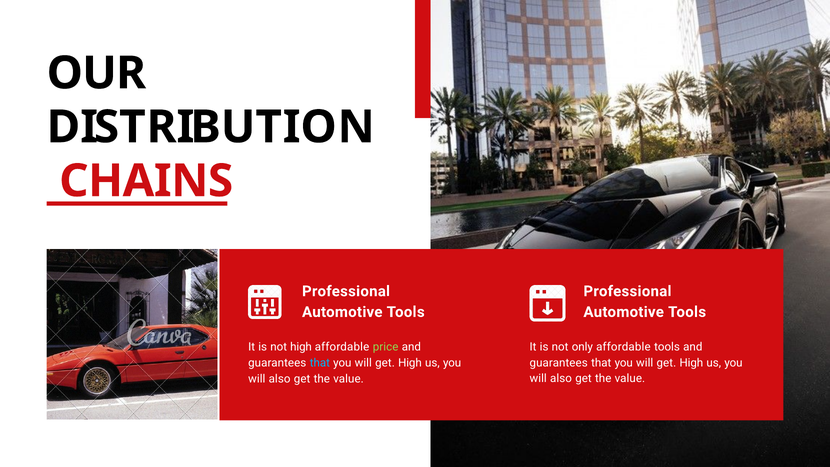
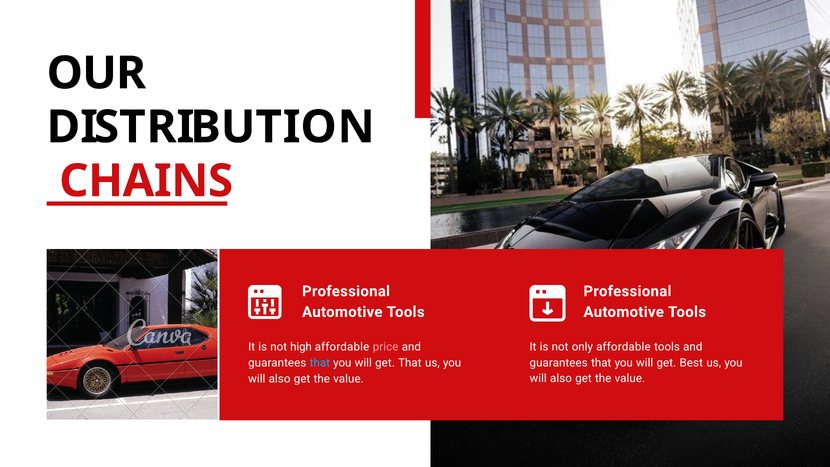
price colour: light green -> pink
High at (691, 363): High -> Best
High at (410, 363): High -> That
